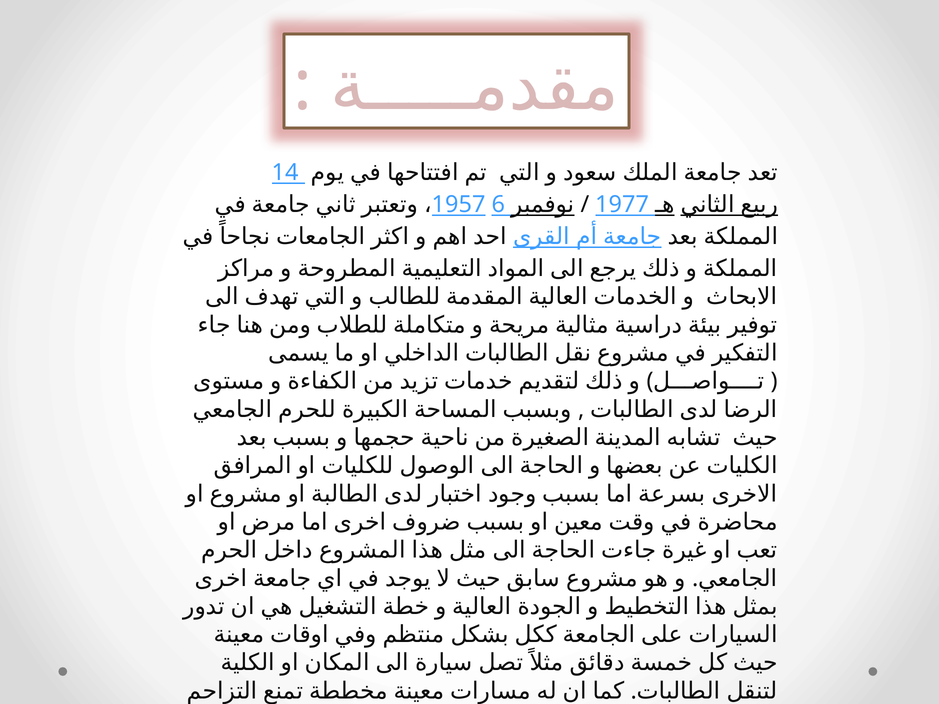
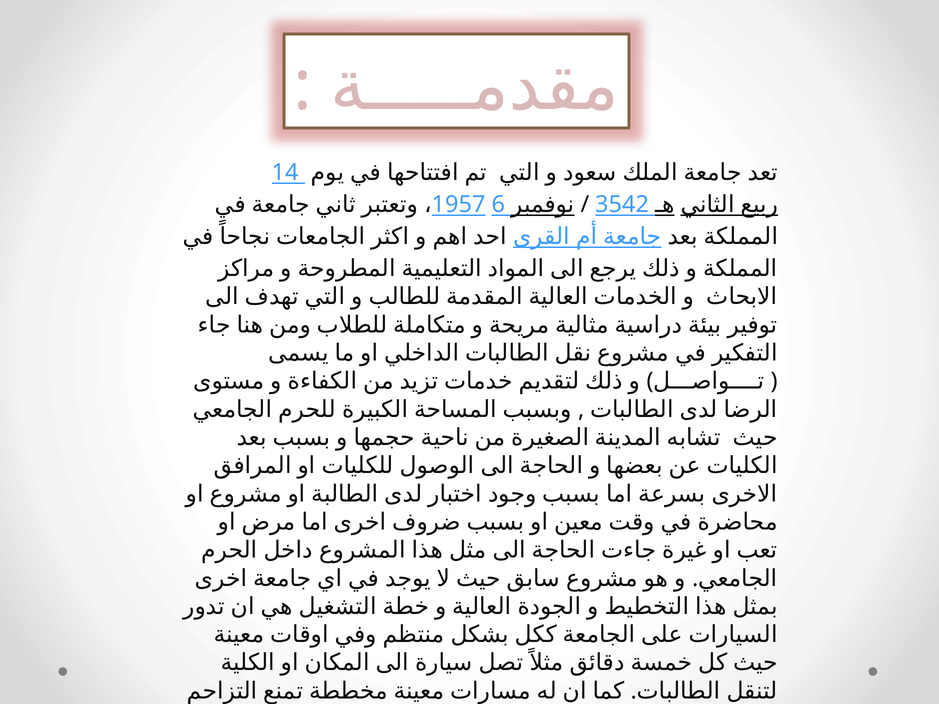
1977: 1977 -> 3542
